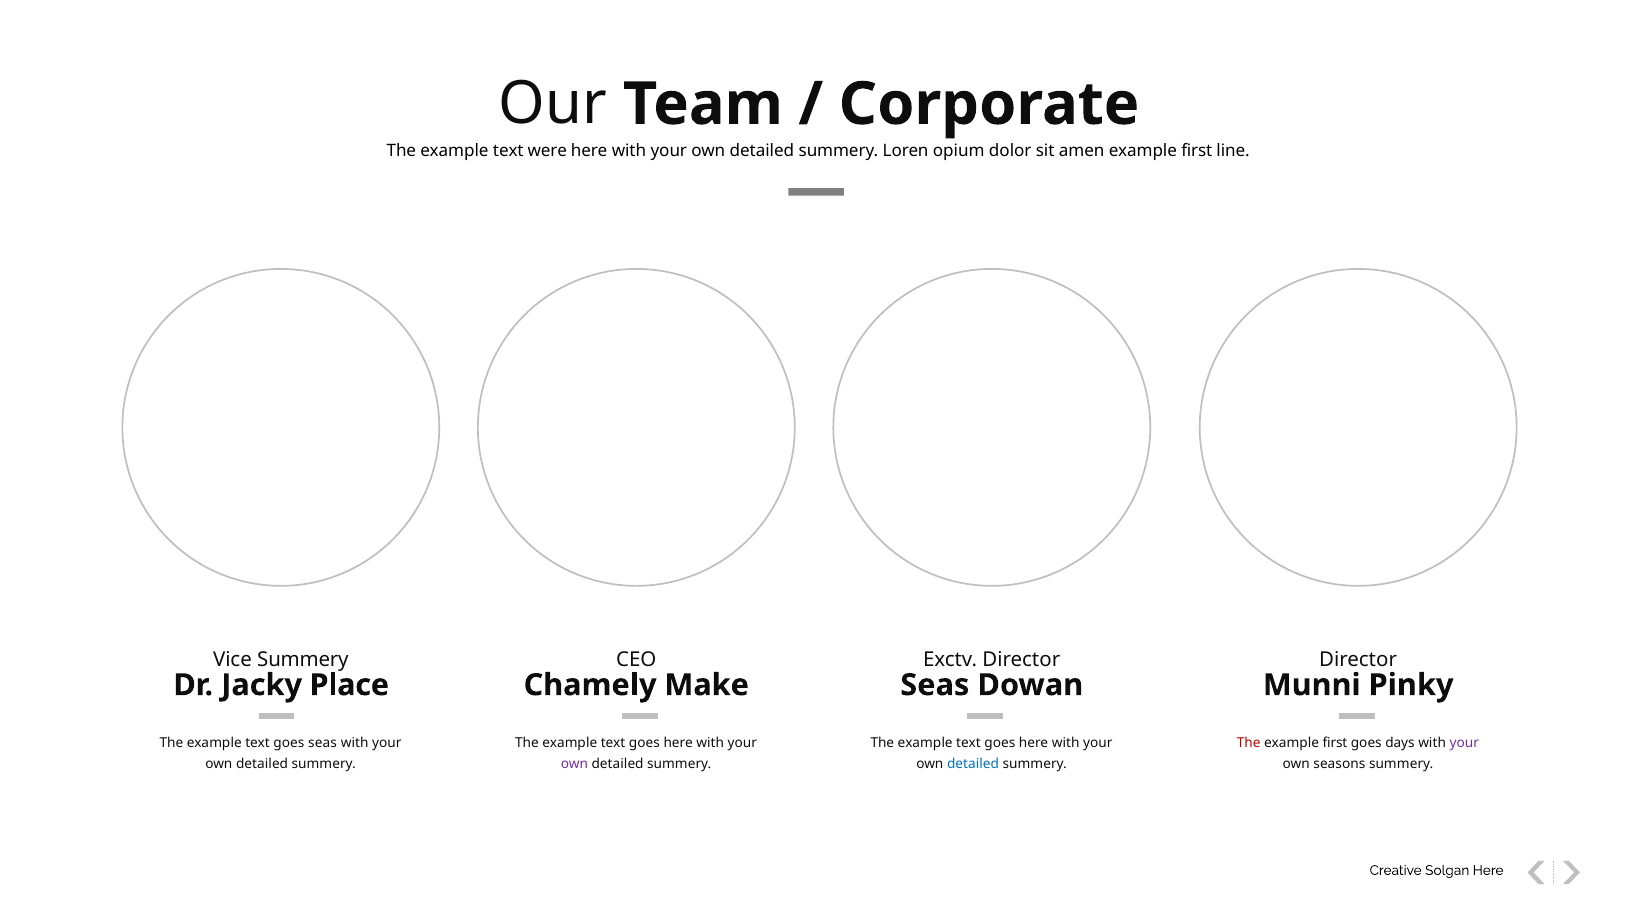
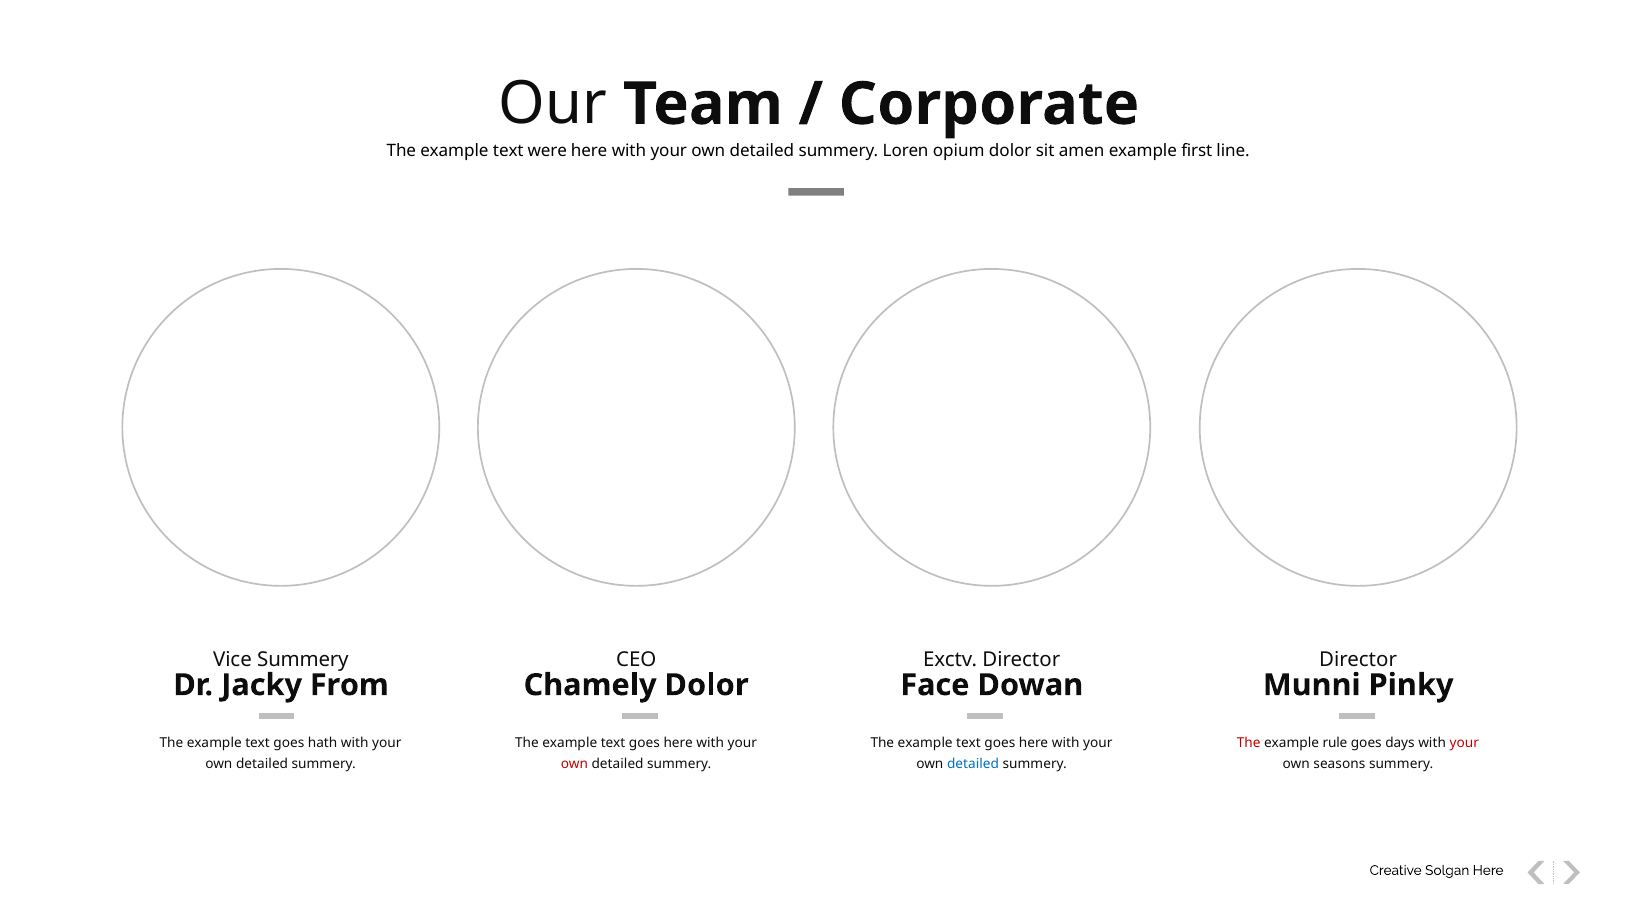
Place: Place -> From
Chamely Make: Make -> Dolor
Seas at (935, 685): Seas -> Face
goes seas: seas -> hath
first at (1335, 743): first -> rule
your at (1464, 743) colour: purple -> red
own at (574, 764) colour: purple -> red
